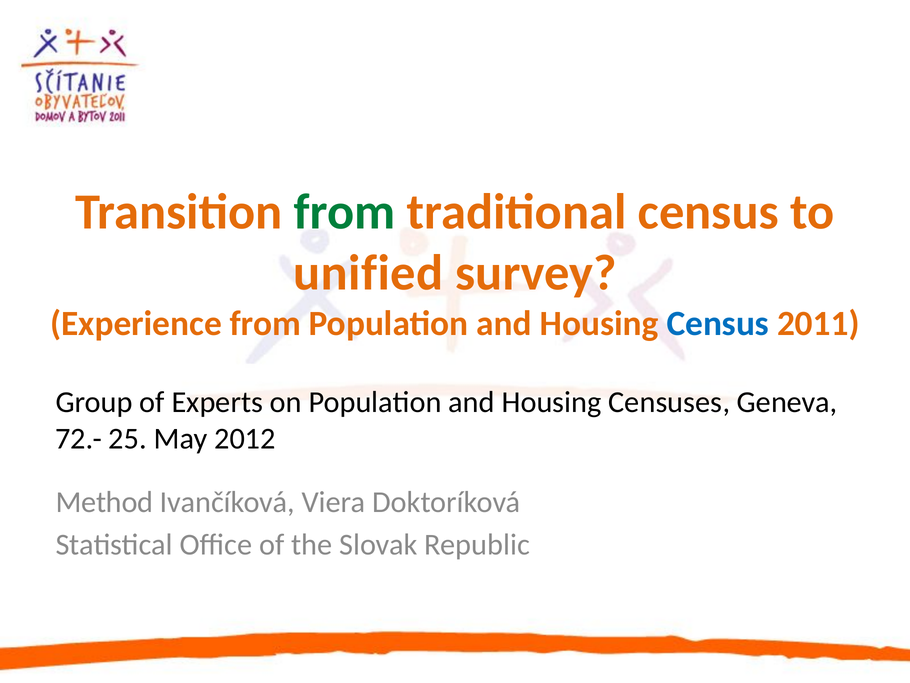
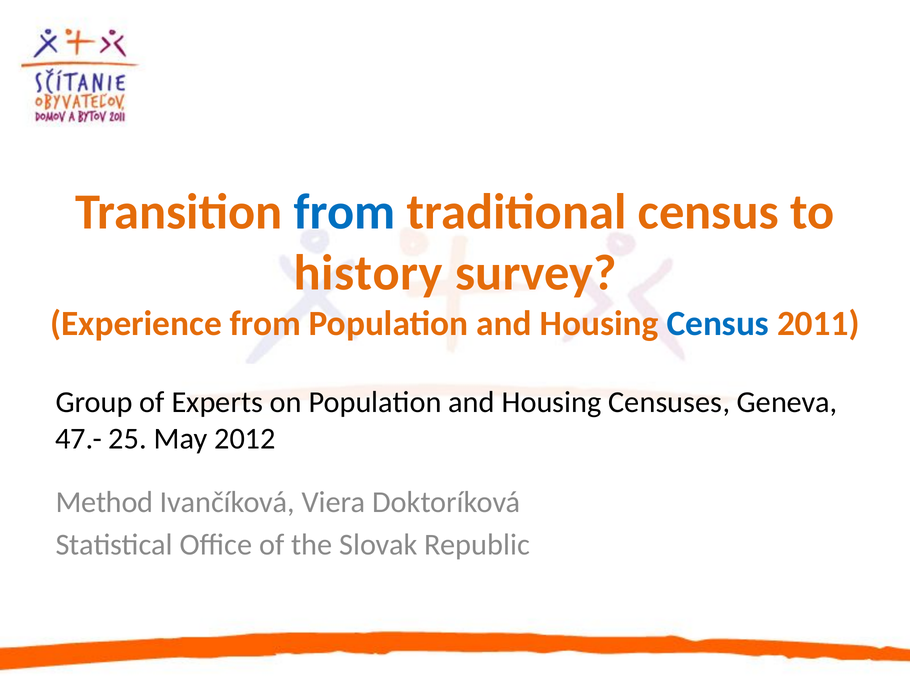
from at (345, 212) colour: green -> blue
unified: unified -> history
72.-: 72.- -> 47.-
